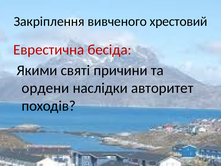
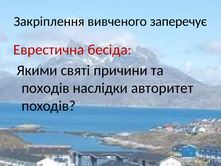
хрестовий: хрестовий -> заперечує
ордени at (45, 88): ордени -> походів
